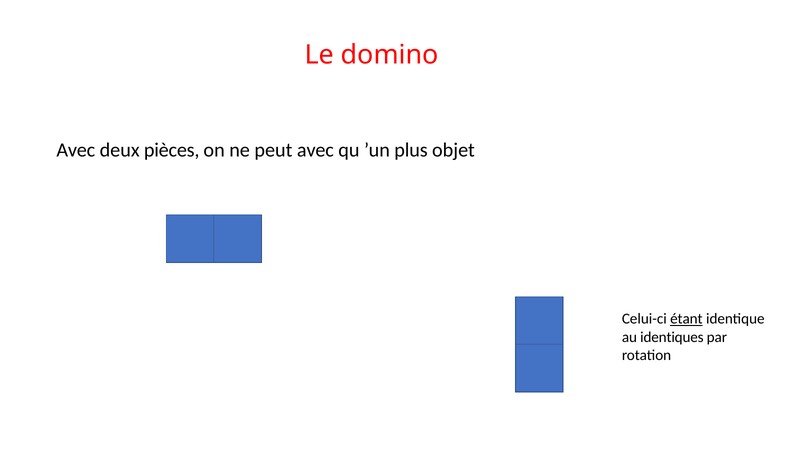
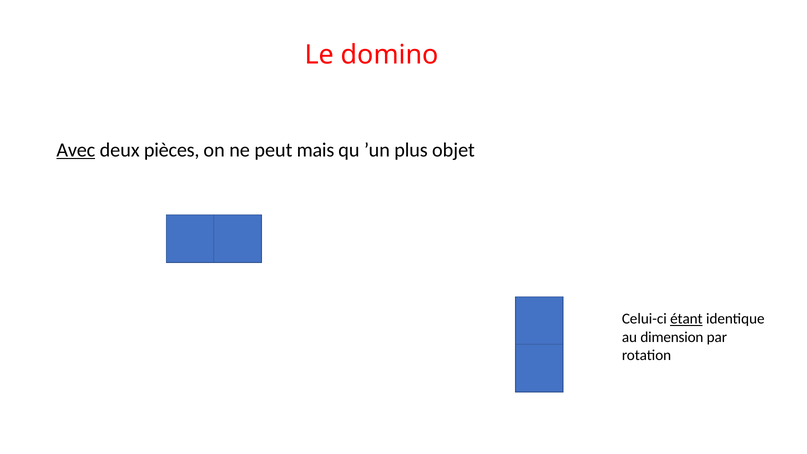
Avec at (76, 150) underline: none -> present
peut avec: avec -> mais
identiques: identiques -> dimension
